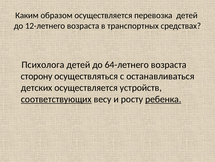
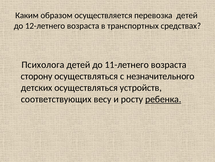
64-летнего: 64-летнего -> 11-летнего
останавливаться: останавливаться -> незначительного
детских осуществляется: осуществляется -> осуществляться
соответствующих underline: present -> none
